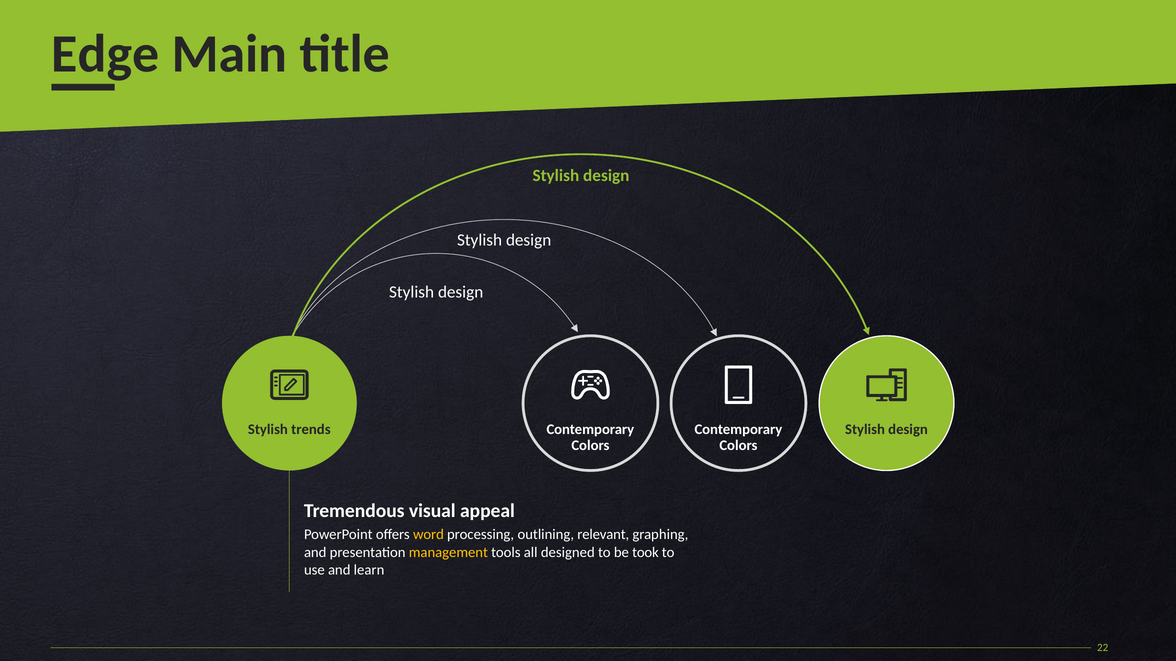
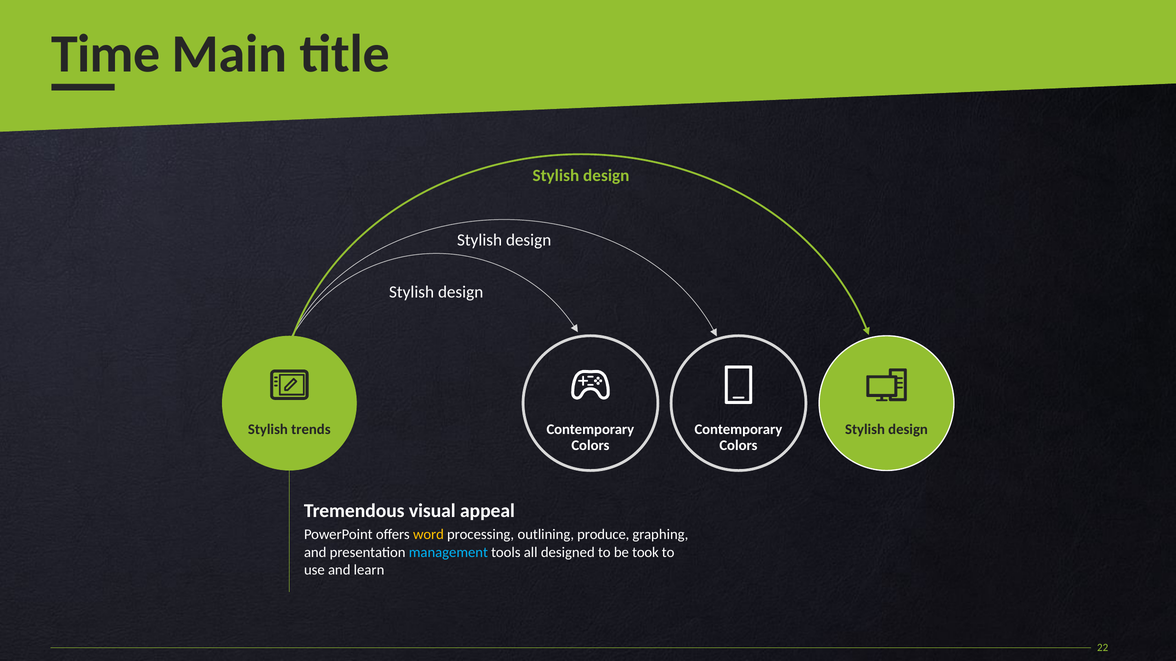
Edge: Edge -> Time
relevant: relevant -> produce
management colour: yellow -> light blue
